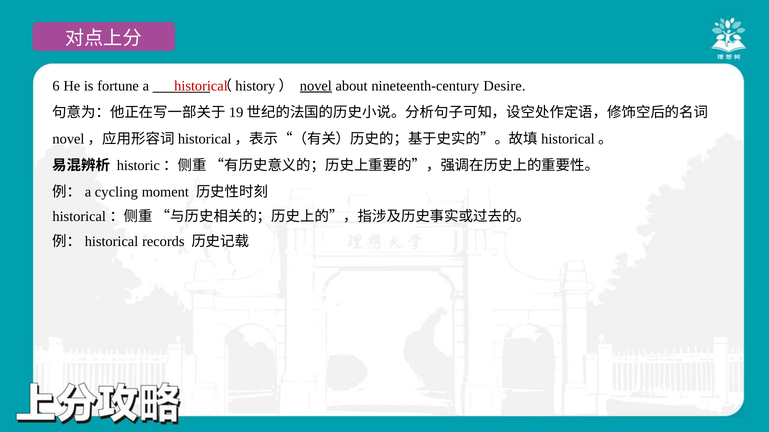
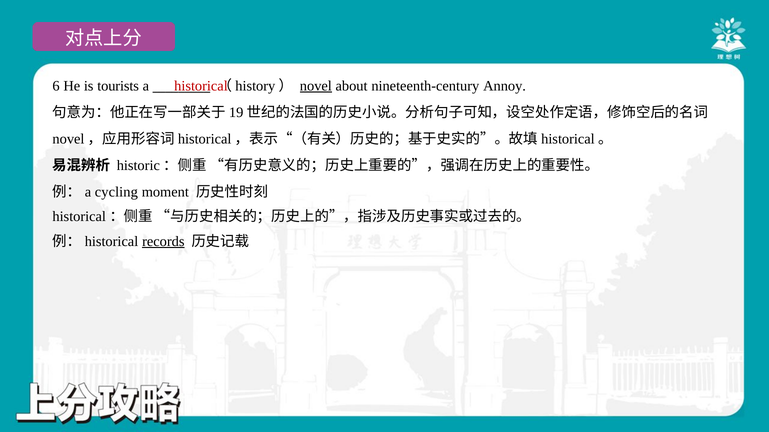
fortune: fortune -> tourists
Desire: Desire -> Annoy
records underline: none -> present
